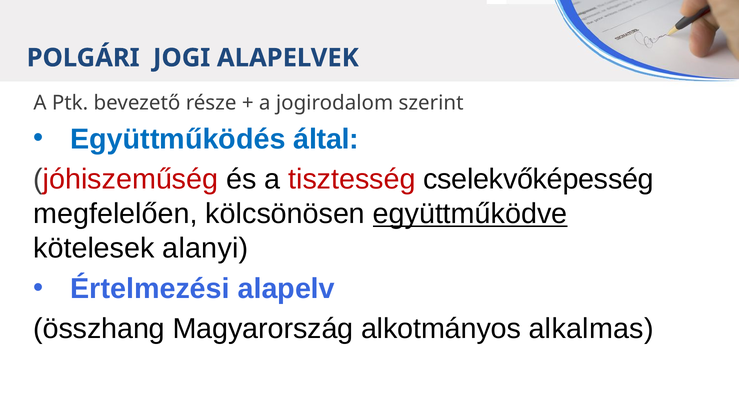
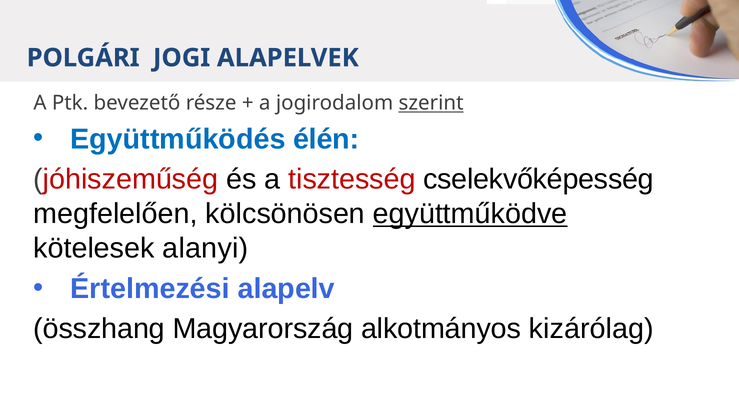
szerint underline: none -> present
által: által -> élén
alkalmas: alkalmas -> kizárólag
